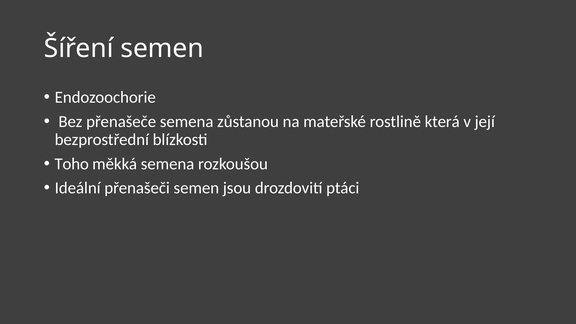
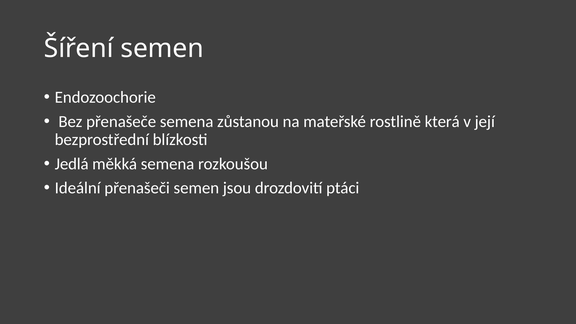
Toho: Toho -> Jedlá
